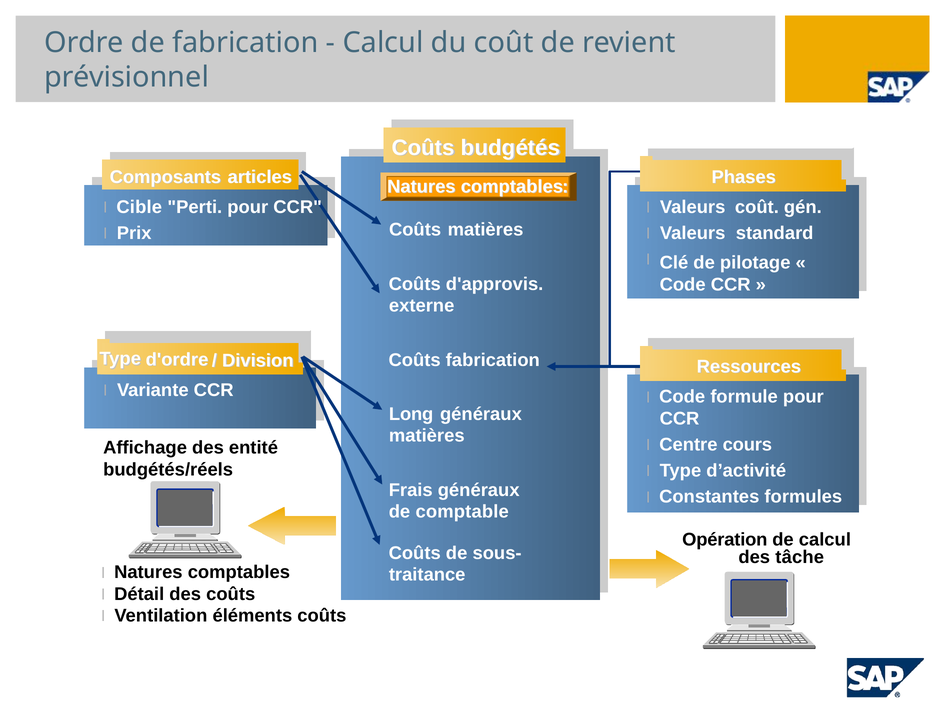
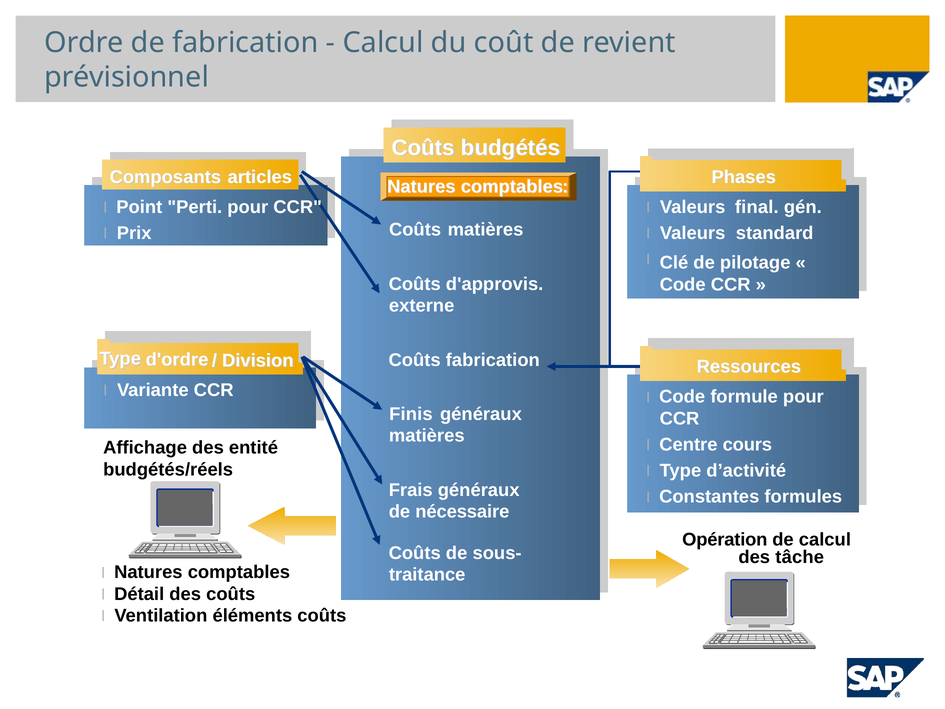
Cible: Cible -> Point
Valeurs coût: coût -> final
Long: Long -> Finis
comptable: comptable -> nécessaire
